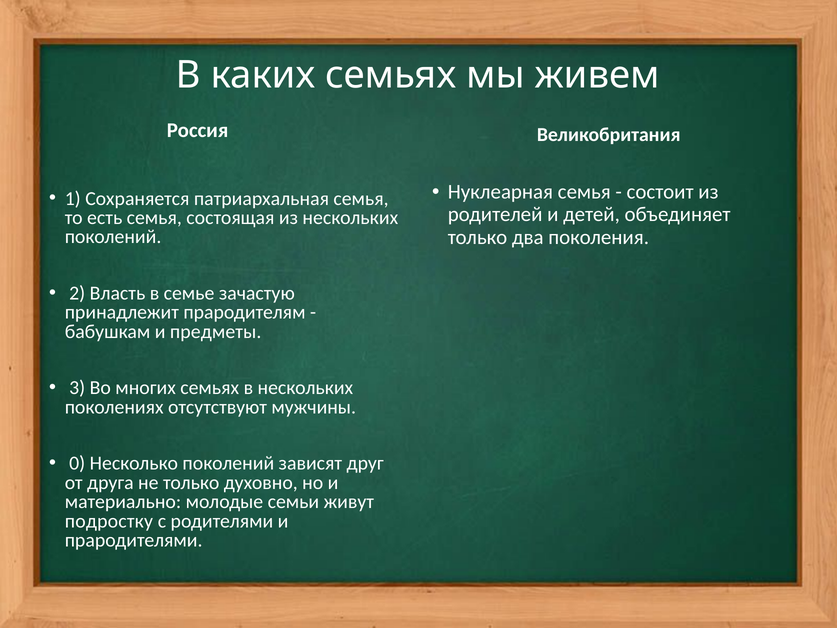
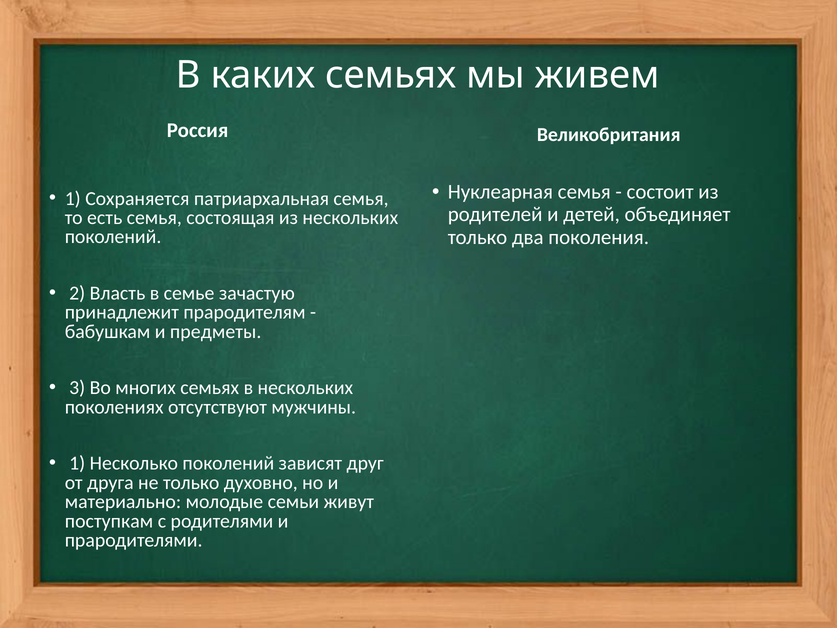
0 at (77, 463): 0 -> 1
подростку: подростку -> поступкам
